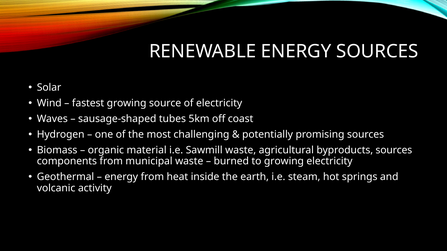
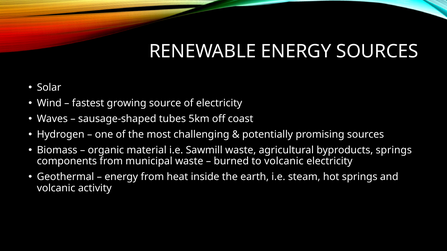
byproducts sources: sources -> springs
to growing: growing -> volcanic
